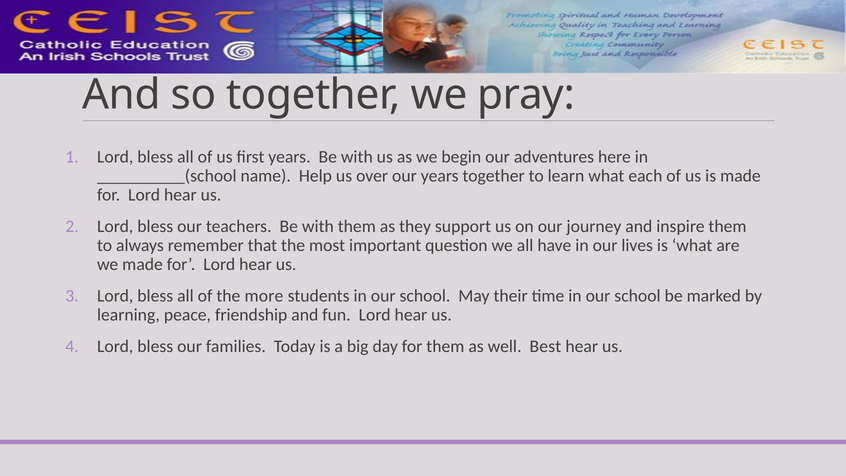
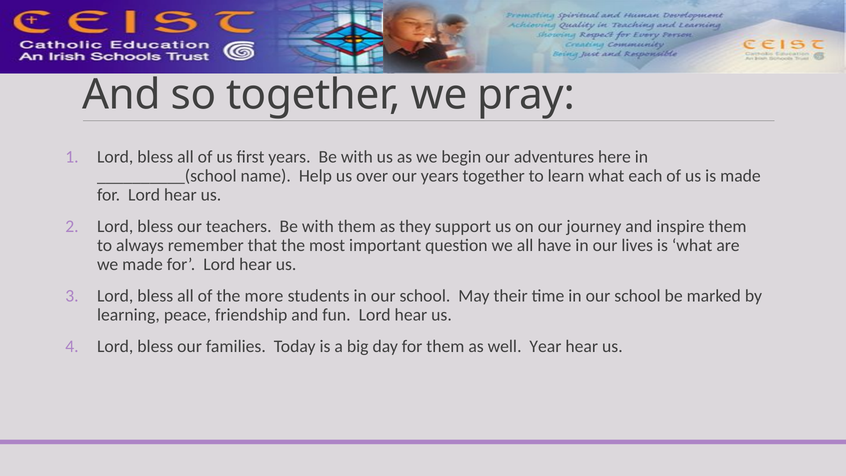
Best: Best -> Year
